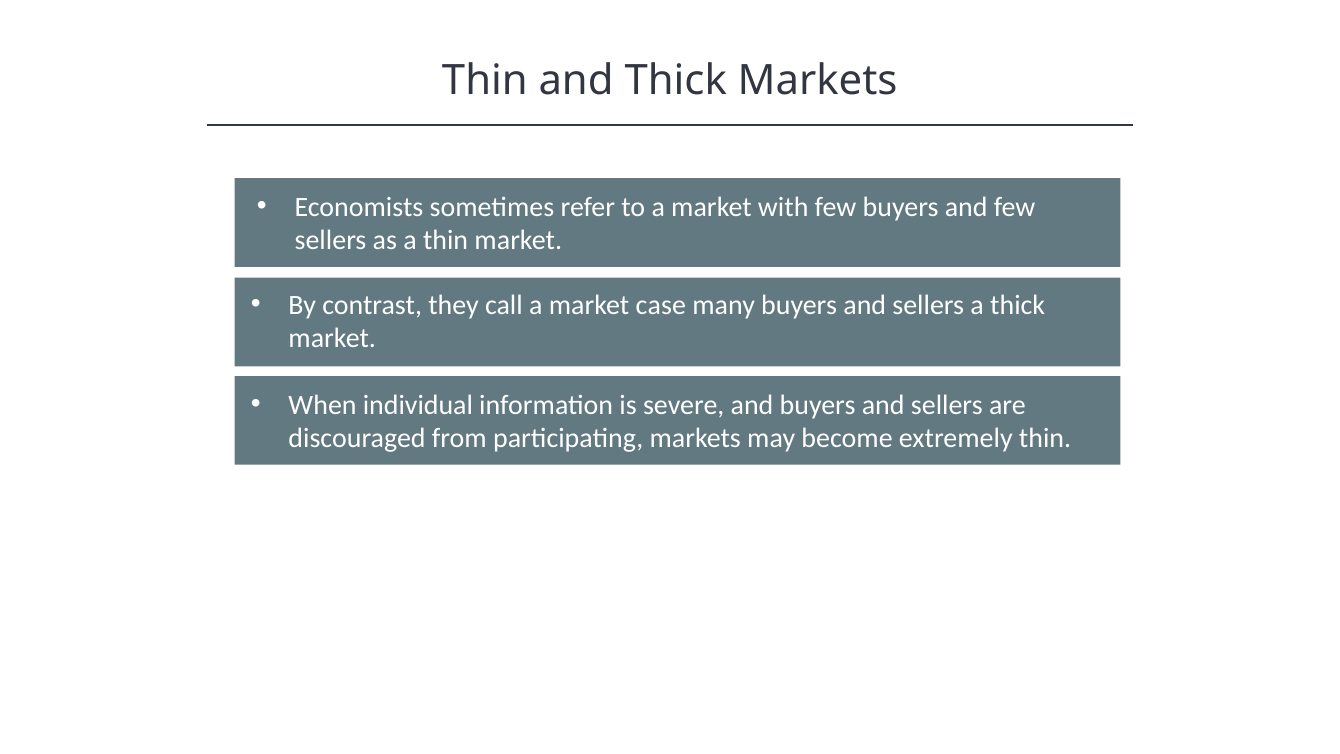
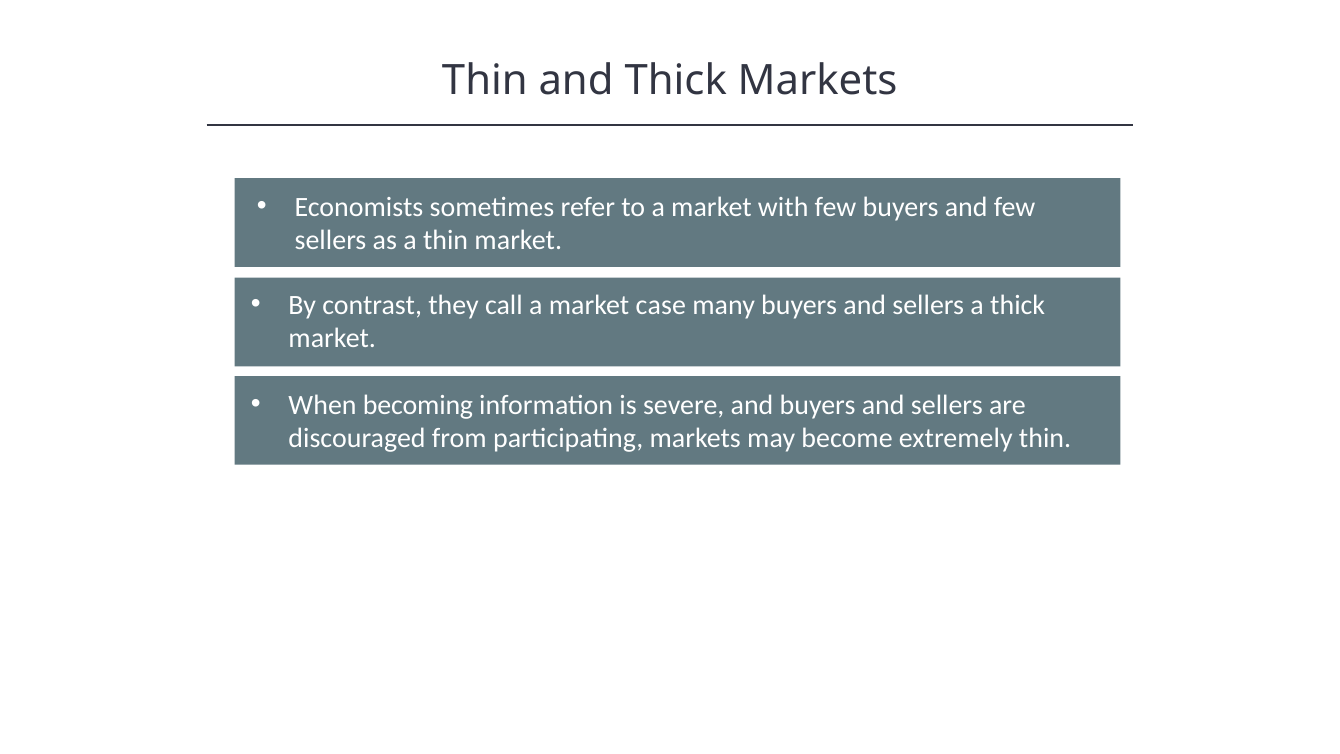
individual: individual -> becoming
